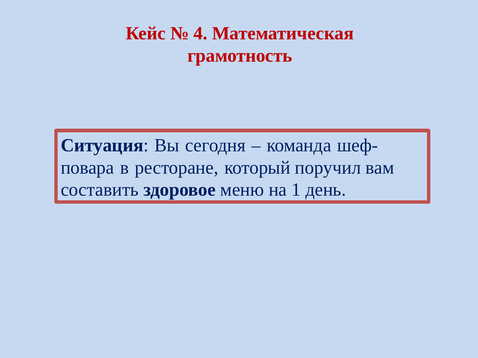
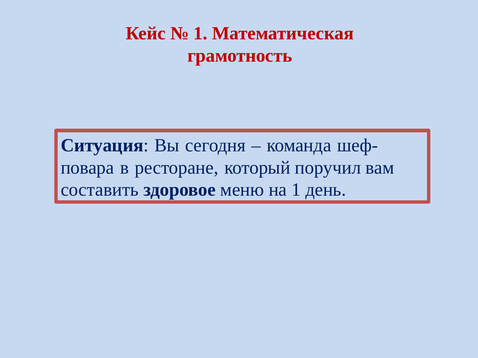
4 at (201, 33): 4 -> 1
